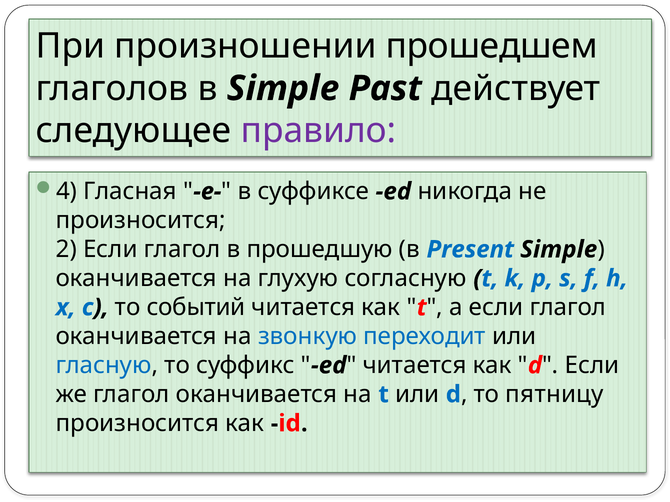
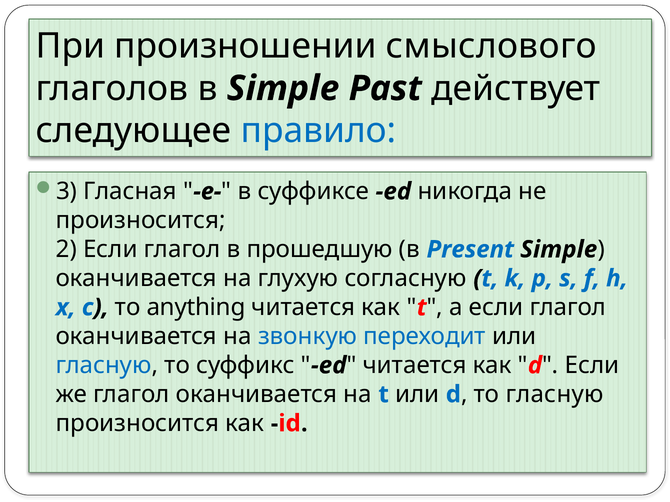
прошедшем: прошедшем -> смыслового
правило colour: purple -> blue
4: 4 -> 3
событий: событий -> anything
то пятницу: пятницу -> гласную
